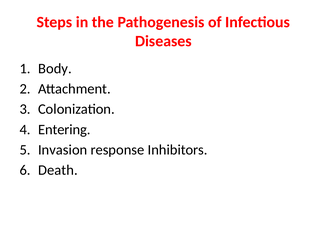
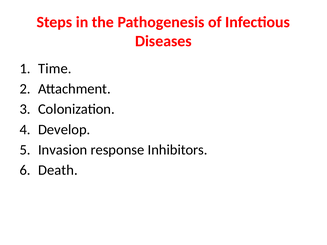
Body: Body -> Time
Entering: Entering -> Develop
